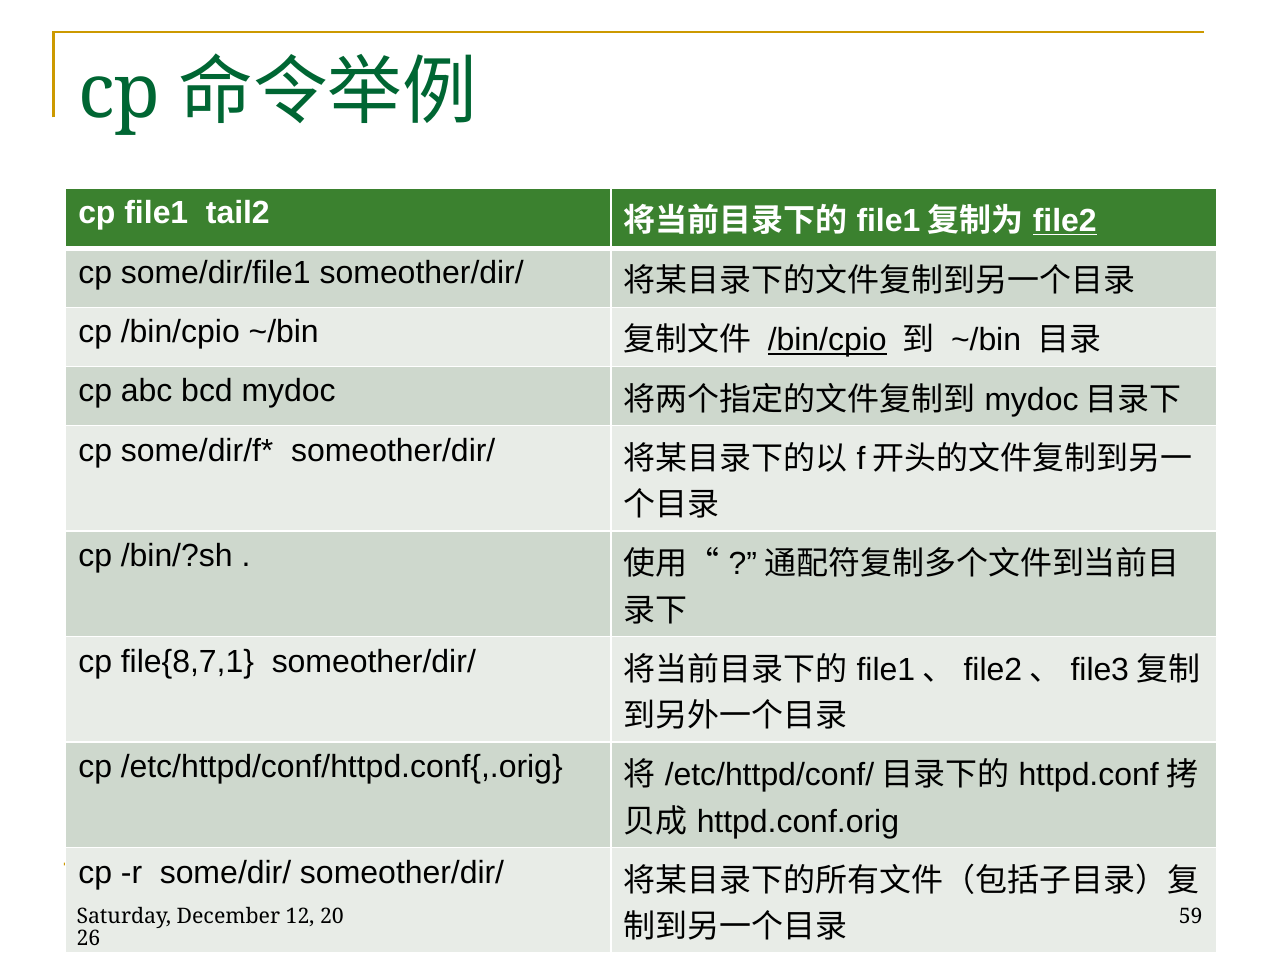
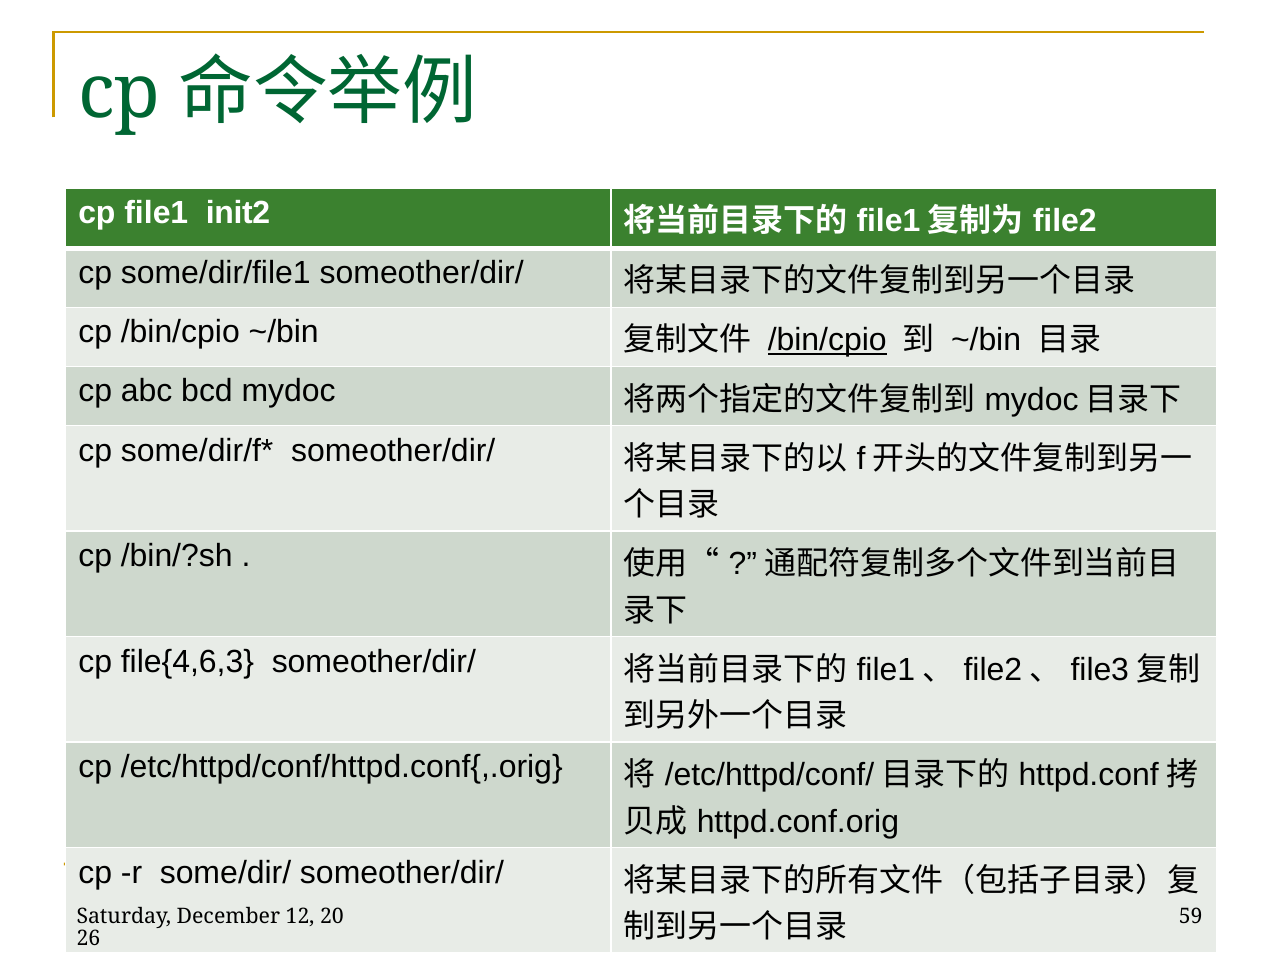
tail2: tail2 -> init2
file2 underline: present -> none
file{8,7,1: file{8,7,1 -> file{4,6,3
